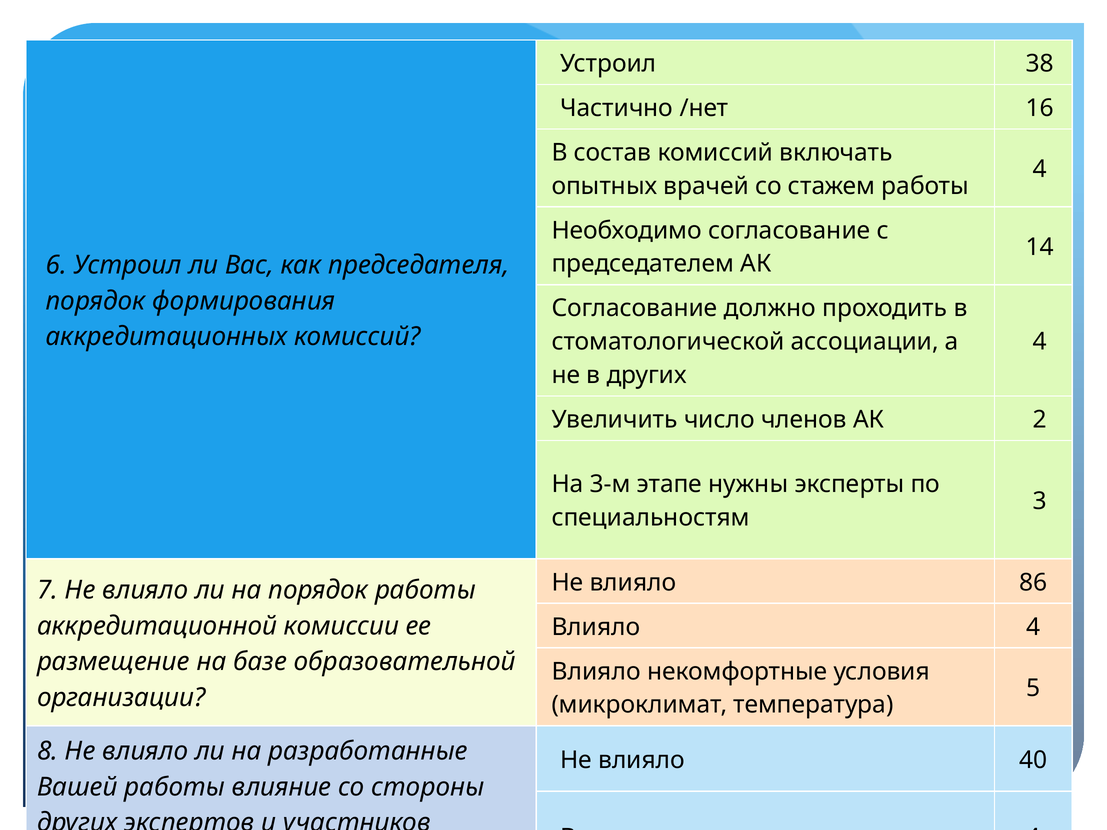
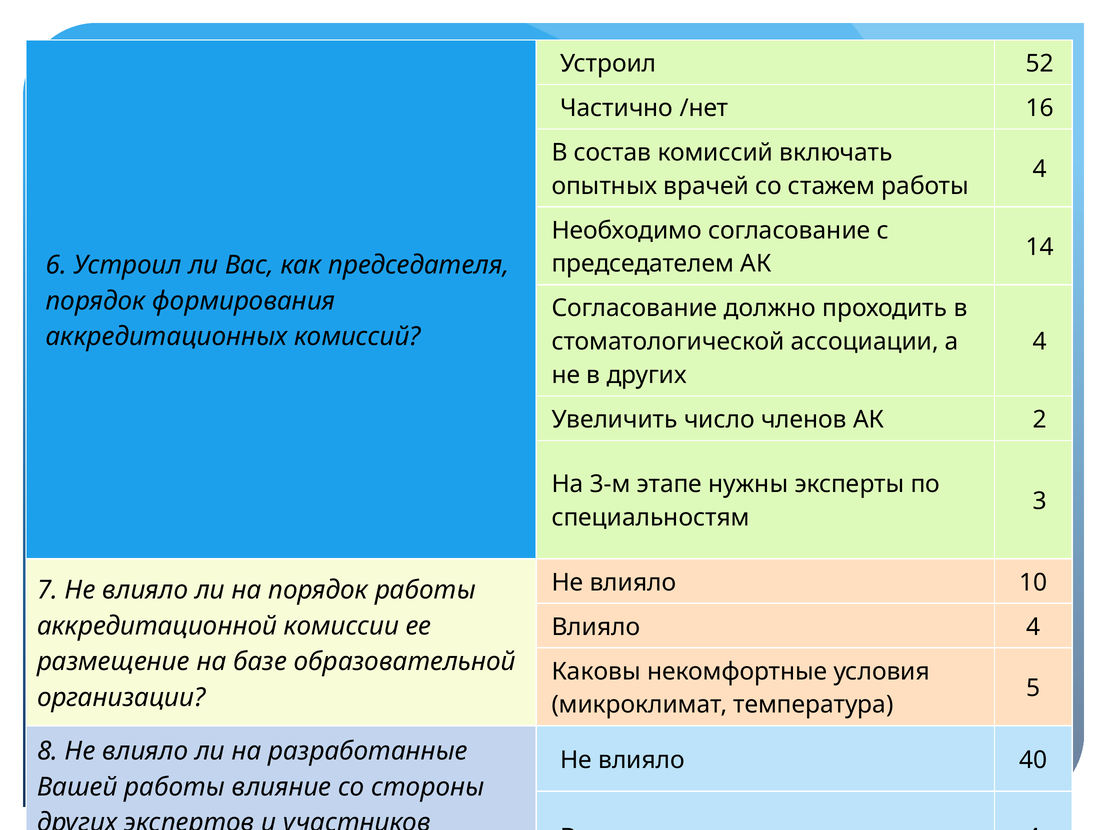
38: 38 -> 52
86: 86 -> 10
Влияло at (596, 672): Влияло -> Каковы
